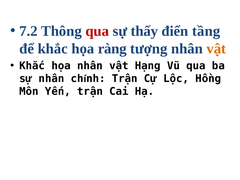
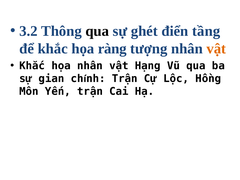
7.2: 7.2 -> 3.2
qua at (97, 31) colour: red -> black
thấy: thấy -> ghét
sự nhân: nhân -> gian
